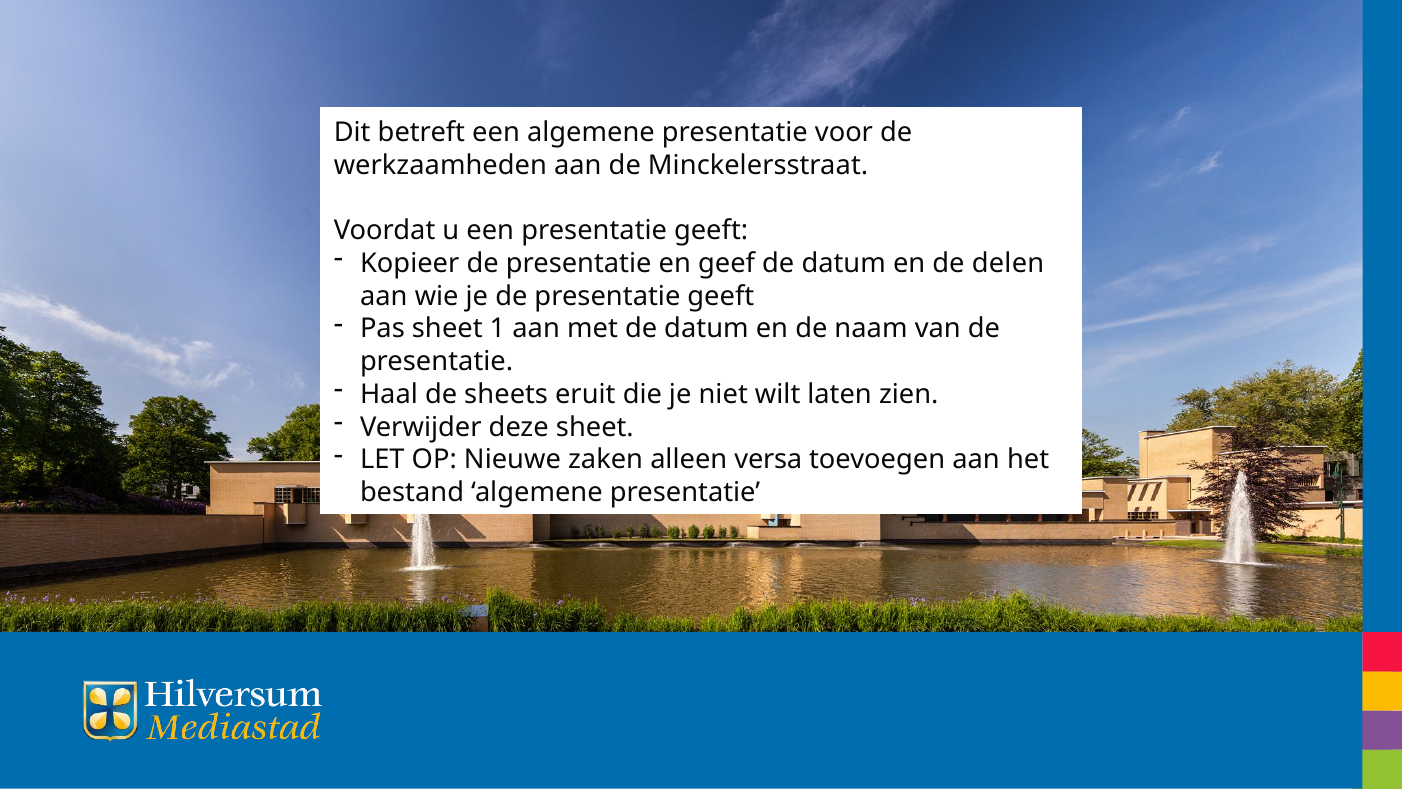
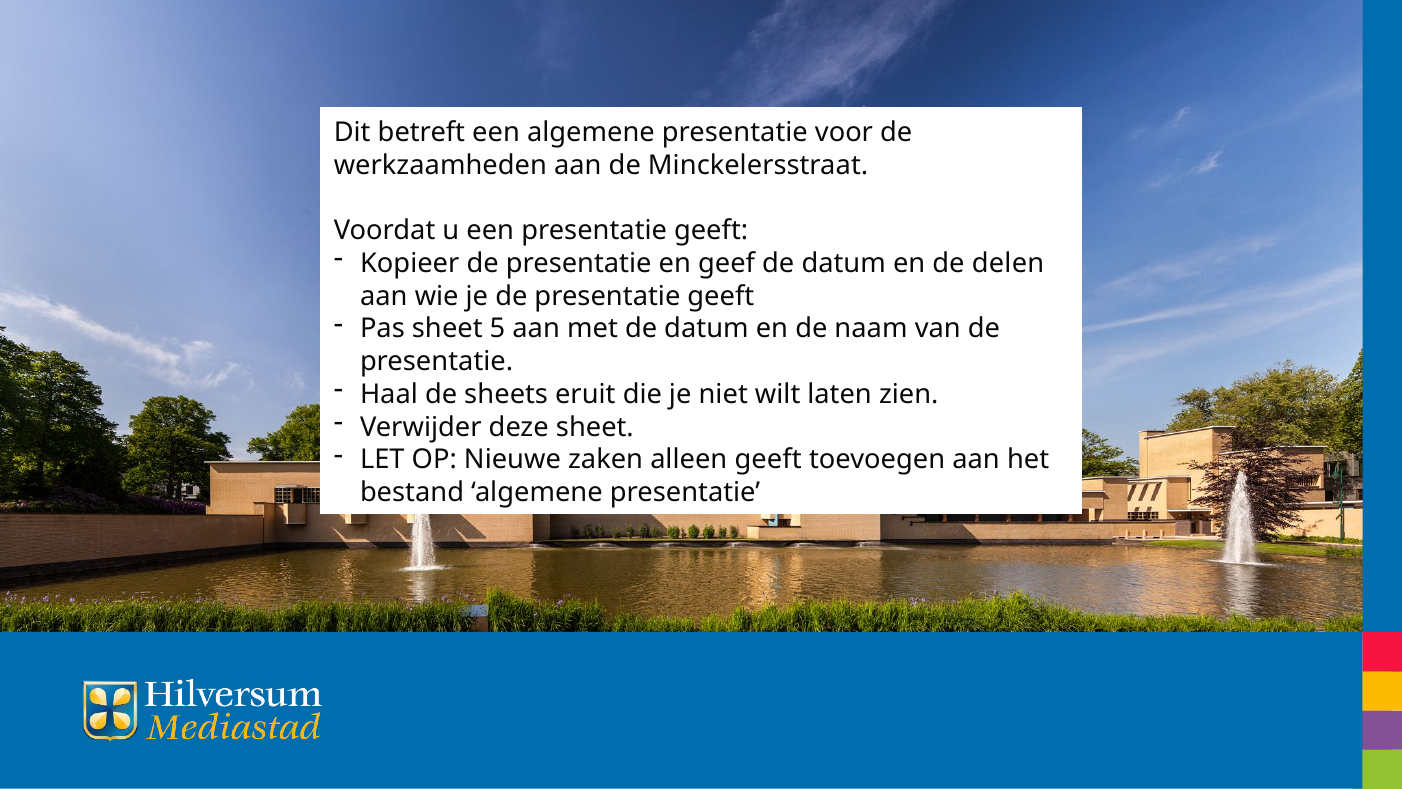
1: 1 -> 5
alleen versa: versa -> geeft
